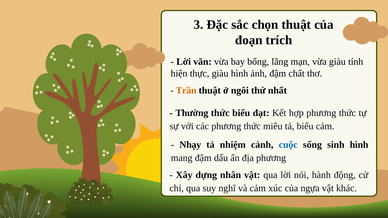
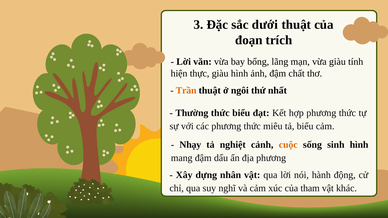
chọn: chọn -> dưới
nhiệm: nhiệm -> nghiệt
cuộc colour: blue -> orange
ngựa: ngựa -> tham
